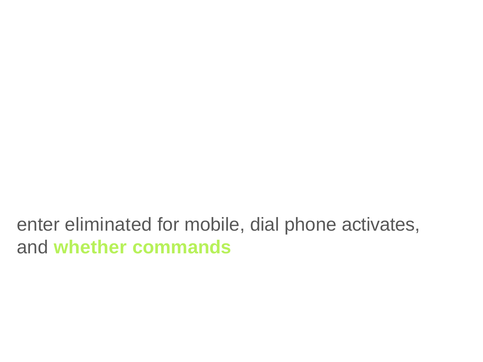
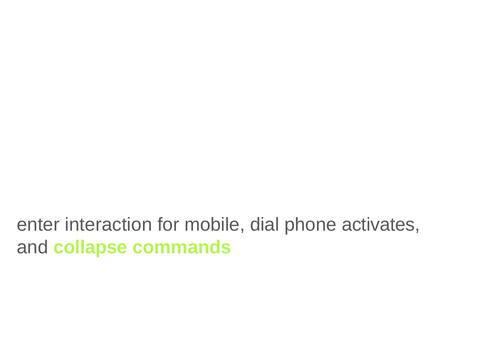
eliminated: eliminated -> interaction
whether: whether -> collapse
